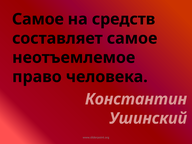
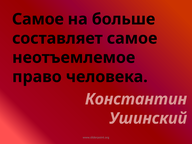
средств: средств -> больше
